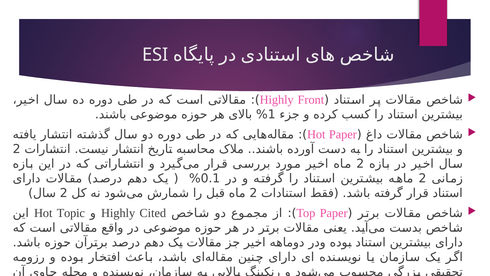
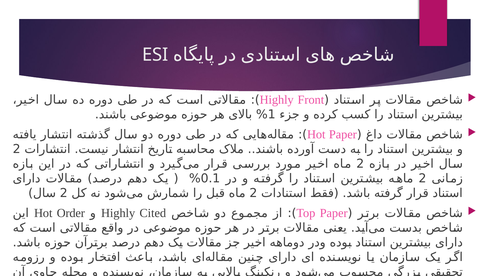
Topic: Topic -> Order
